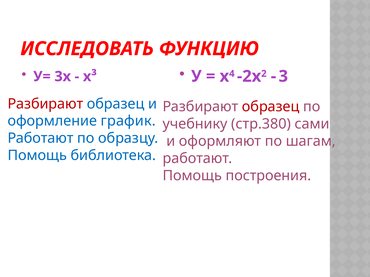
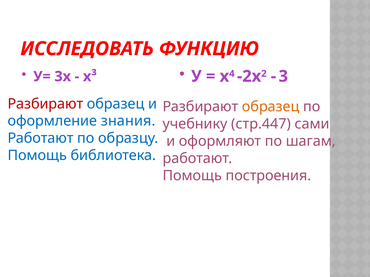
образец at (271, 107) colour: red -> orange
график: график -> знания
стр.380: стр.380 -> стр.447
